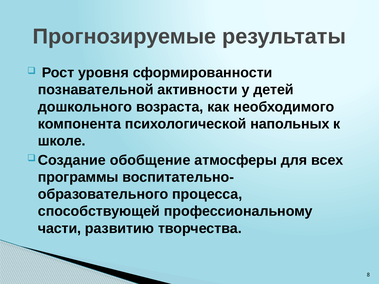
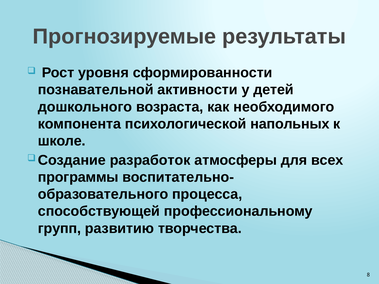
обобщение: обобщение -> разработок
части: части -> групп
